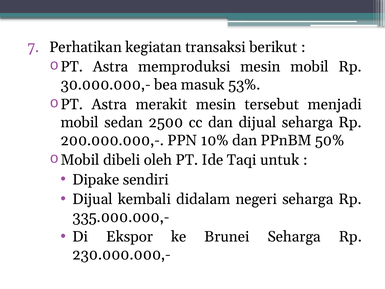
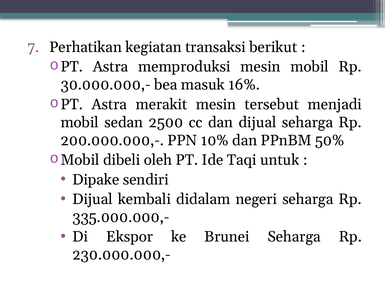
53%: 53% -> 16%
